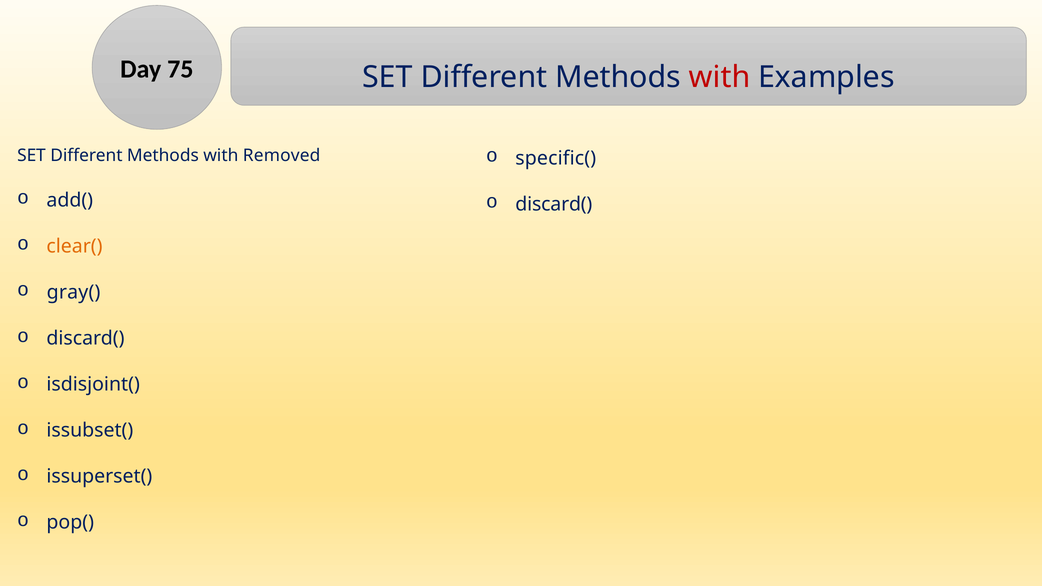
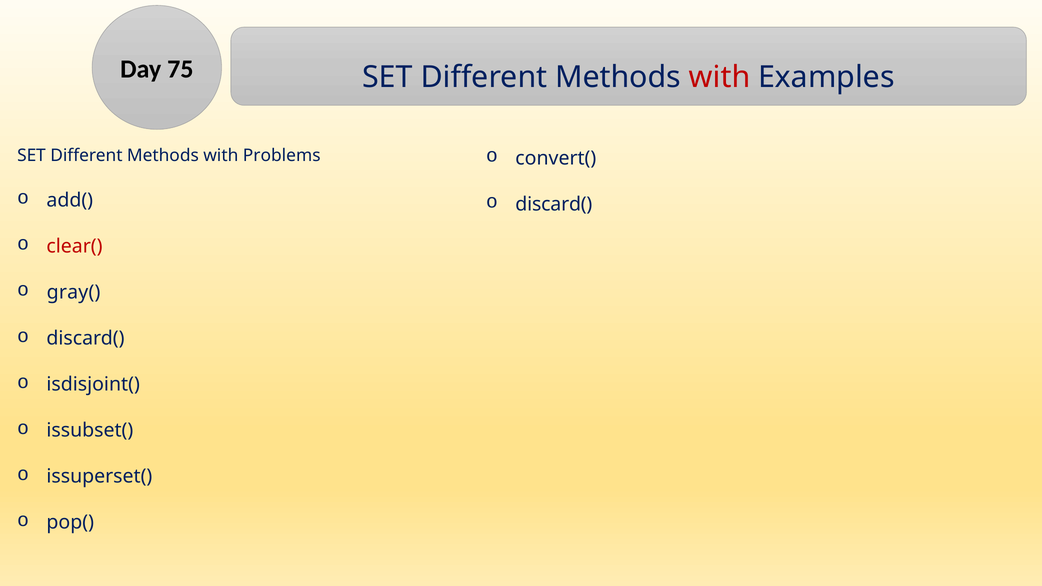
specific(: specific( -> convert(
Removed: Removed -> Problems
clear( colour: orange -> red
